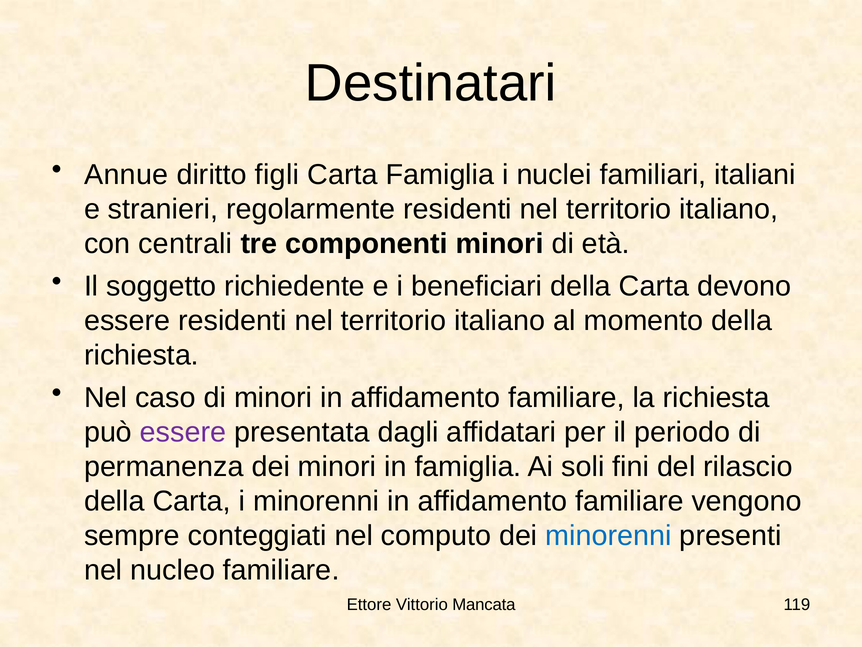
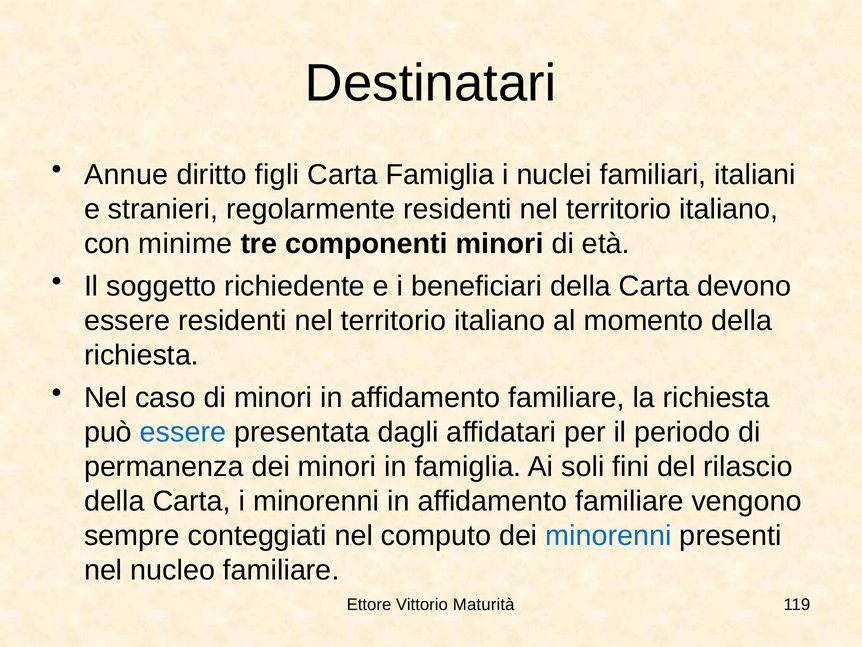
centrali: centrali -> minime
essere at (183, 432) colour: purple -> blue
Mancata: Mancata -> Maturità
